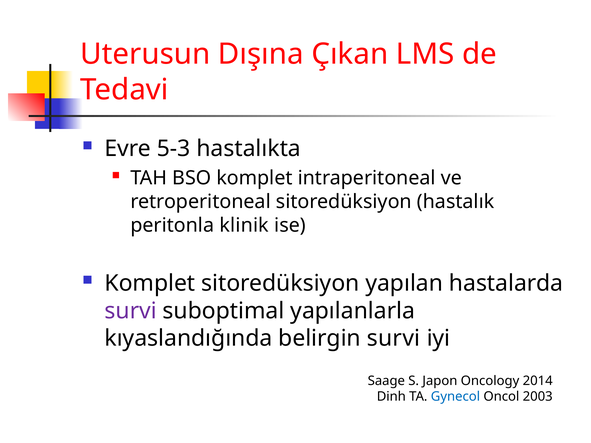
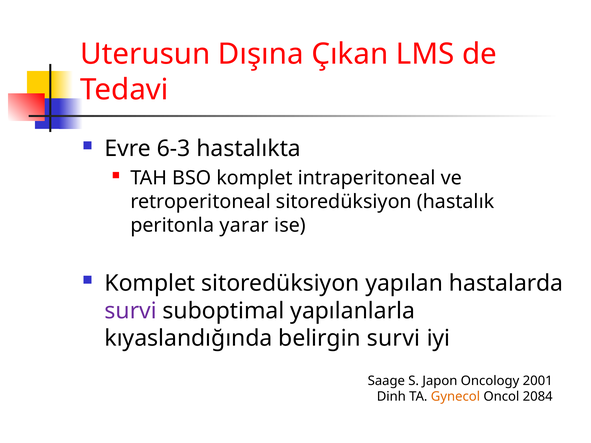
5-3: 5-3 -> 6-3
klinik: klinik -> yarar
2014: 2014 -> 2001
Gynecol colour: blue -> orange
2003: 2003 -> 2084
